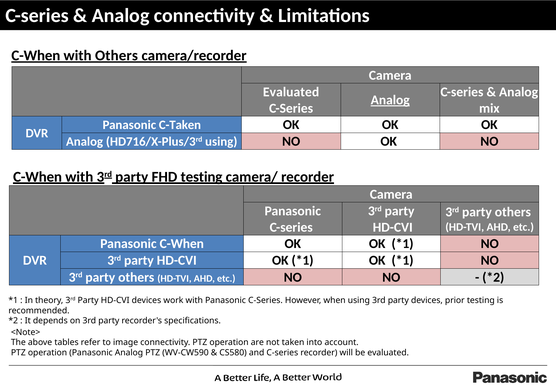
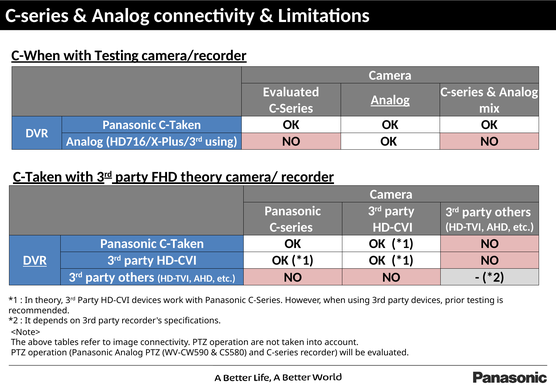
with Others: Others -> Testing
C-When at (38, 177): C-When -> C-Taken
FHD testing: testing -> theory
C-When at (182, 244): C-When -> C-Taken
DVR at (35, 260) underline: none -> present
